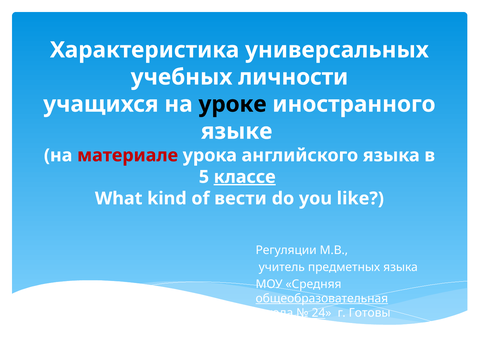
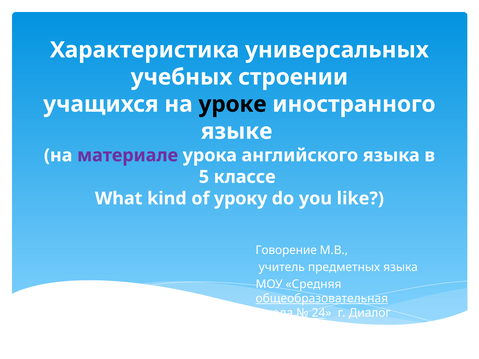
личности: личности -> строении
материале colour: red -> purple
классе underline: present -> none
вести: вести -> уроку
Регуляции: Регуляции -> Говорение
Готовы: Готовы -> Диалог
